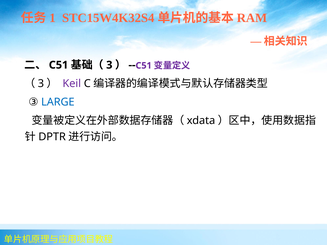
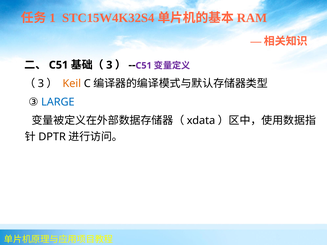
Keil colour: purple -> orange
